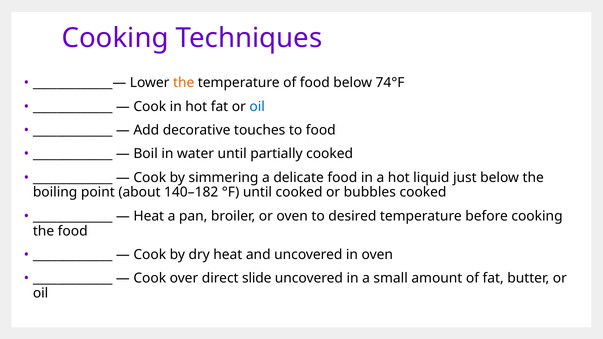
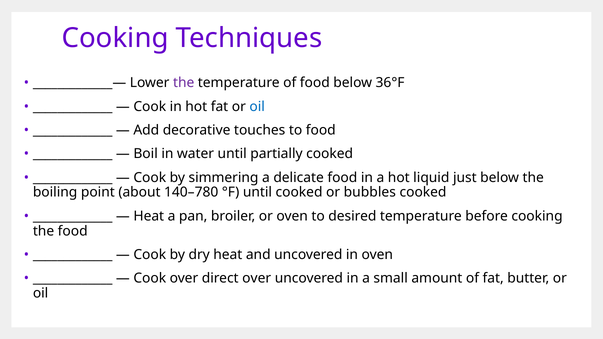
the at (184, 83) colour: orange -> purple
74°F: 74°F -> 36°F
140–182: 140–182 -> 140–780
direct slide: slide -> over
